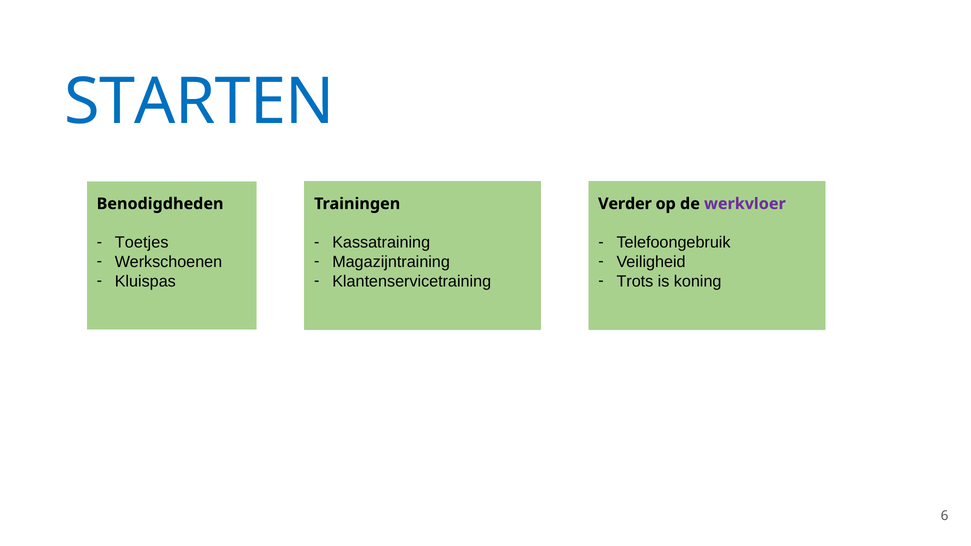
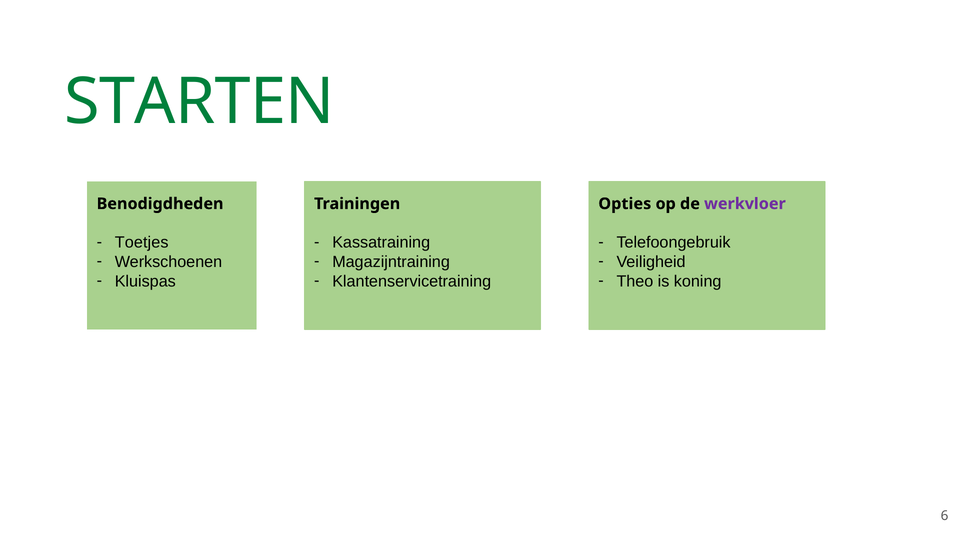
STARTEN colour: blue -> green
Verder: Verder -> Opties
Trots: Trots -> Theo
